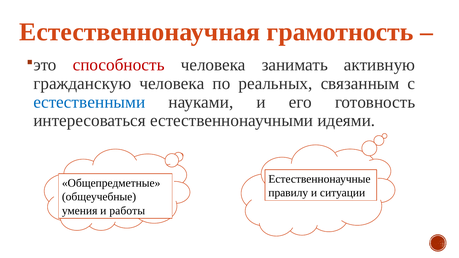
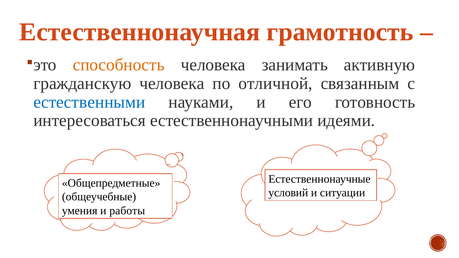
способность colour: red -> orange
реальных: реальных -> отличной
правилу: правилу -> условий
